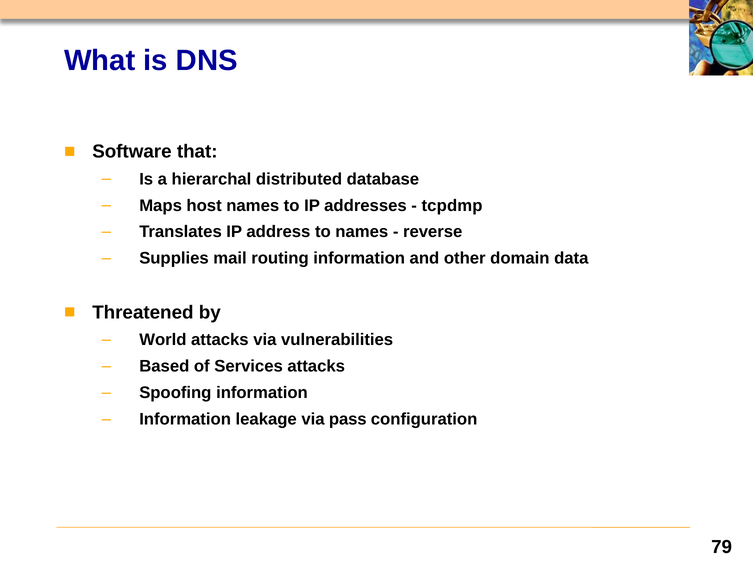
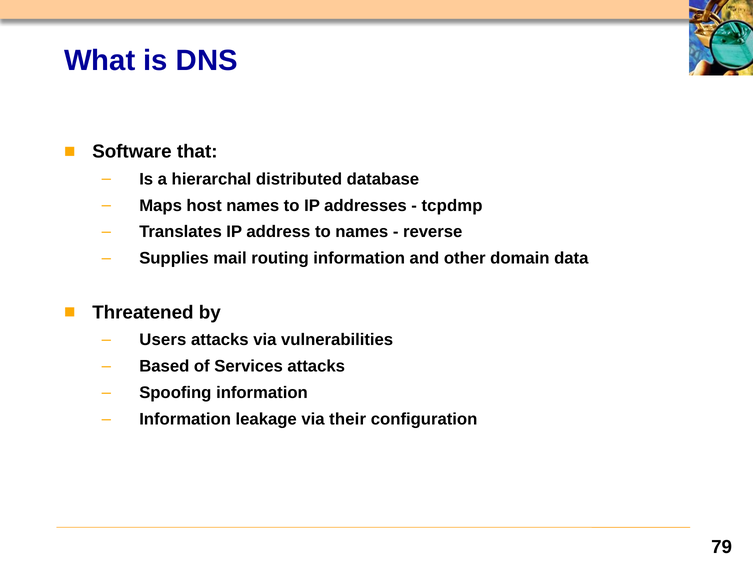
World: World -> Users
pass: pass -> their
